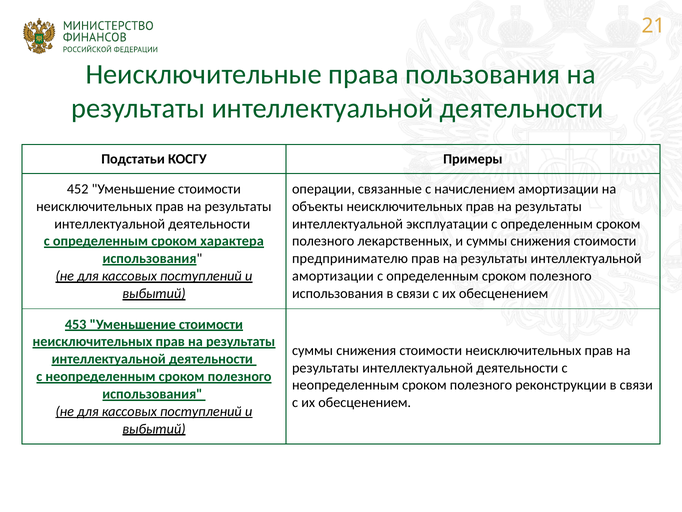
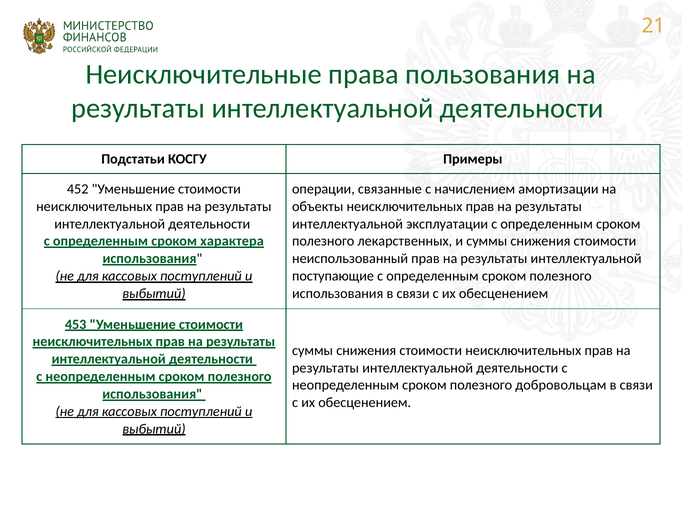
предпринимателю: предпринимателю -> неиспользованный
амортизации at (333, 276): амортизации -> поступающие
реконструкции: реконструкции -> добровольцам
